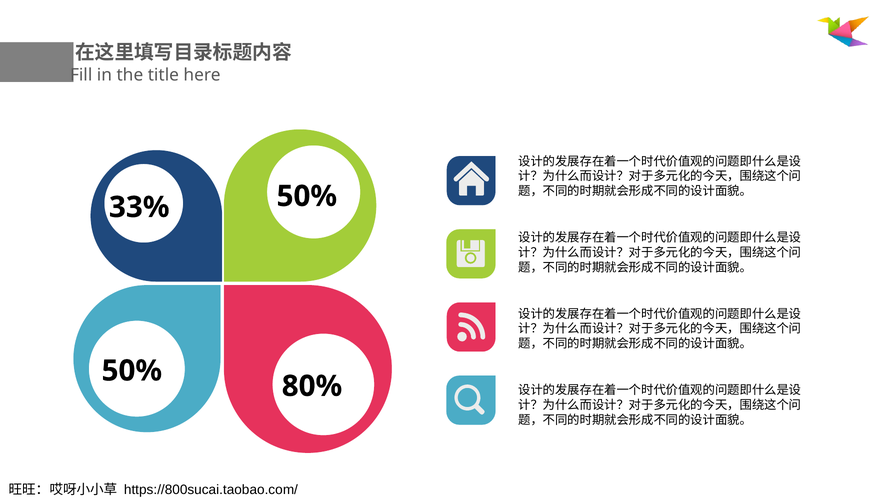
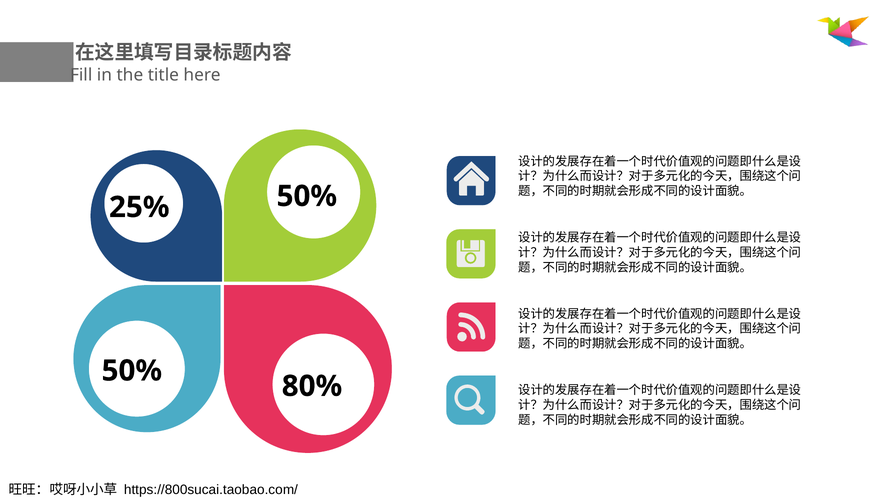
33%: 33% -> 25%
